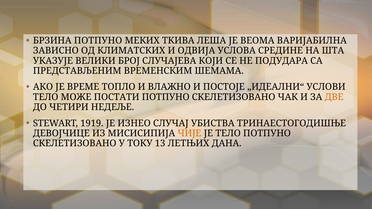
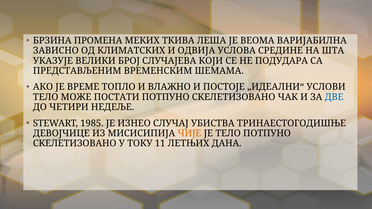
БРЗИНА ПОТПУНО: ПОТПУНО -> ПРОМЕНА
ДВЕ colour: orange -> blue
1919: 1919 -> 1985
13: 13 -> 11
